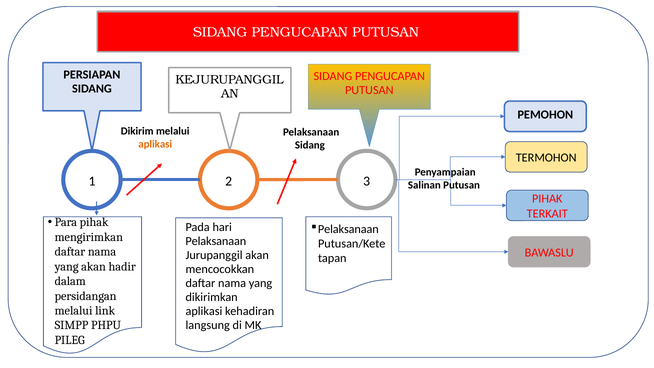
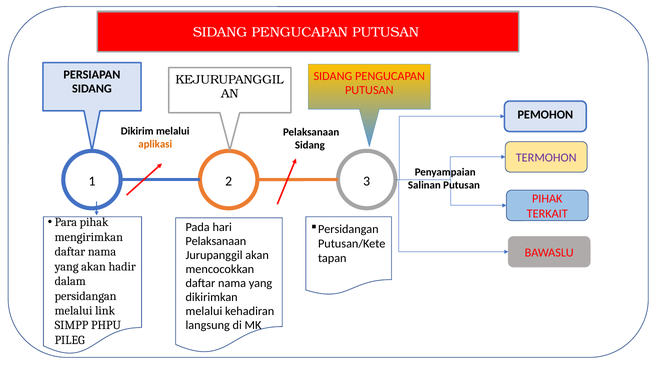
TERMOHON colour: black -> purple
Pelaksanaan at (348, 229): Pelaksanaan -> Persidangan
aplikasi at (204, 311): aplikasi -> melalui
